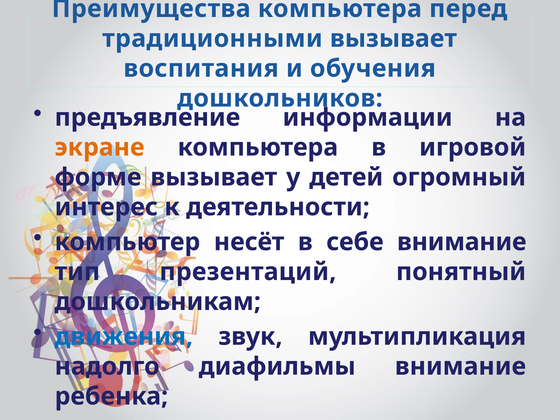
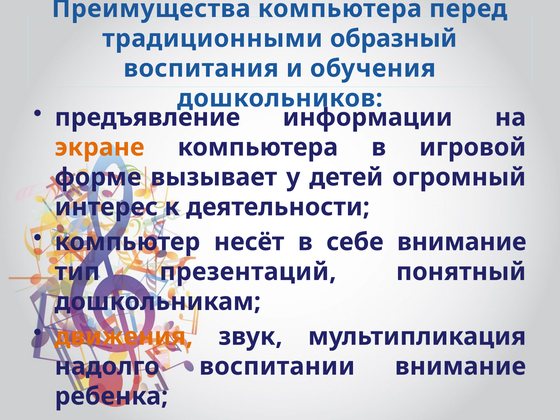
традиционными вызывает: вызывает -> образный
движения colour: blue -> orange
диафильмы: диафильмы -> воспитании
